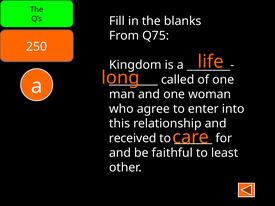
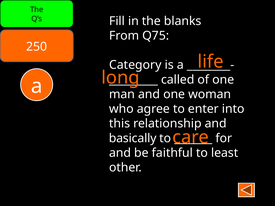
Kingdom: Kingdom -> Category
received: received -> basically
